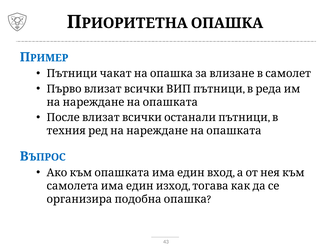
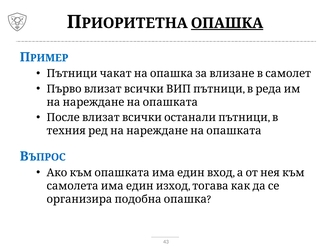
ОПАШКА underline: none -> present
